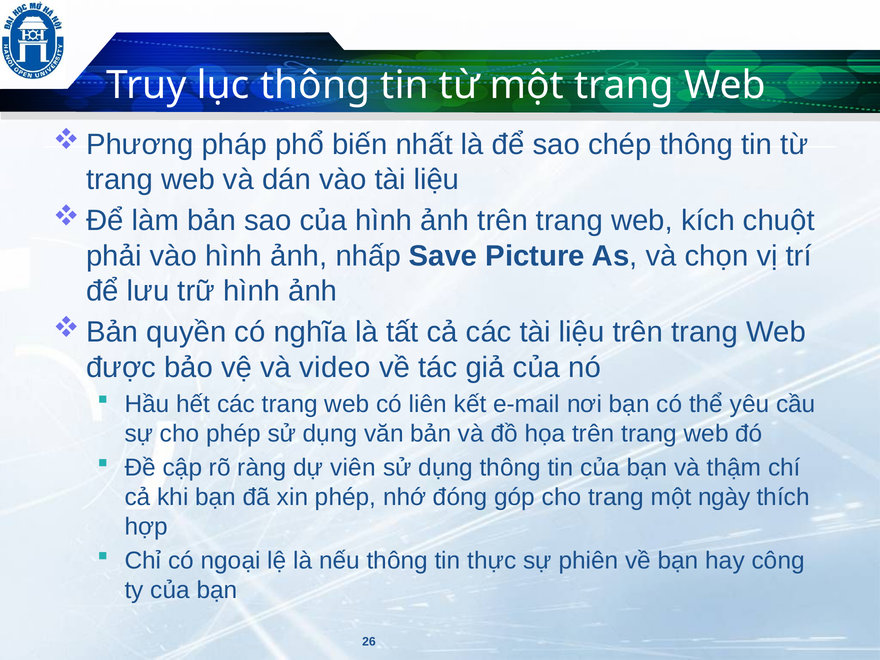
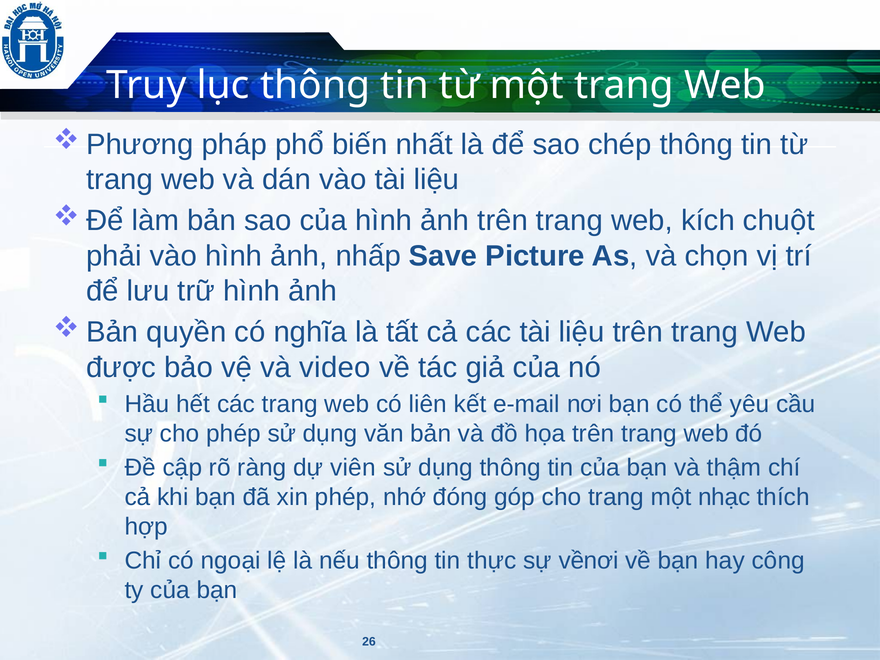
ngày: ngày -> nhạc
phiên: phiên -> vềnơi
